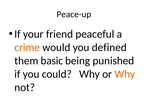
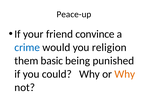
peaceful: peaceful -> convince
crime colour: orange -> blue
defined: defined -> religion
